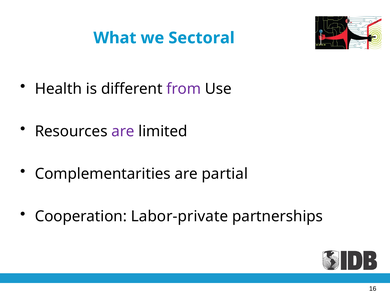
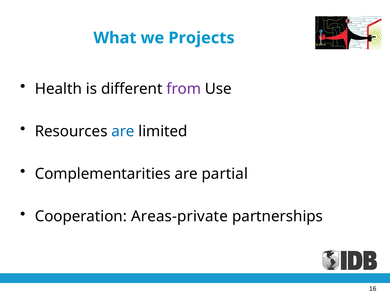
Sectoral: Sectoral -> Projects
are at (123, 131) colour: purple -> blue
Labor-private: Labor-private -> Areas-private
